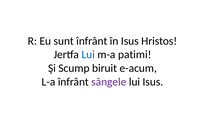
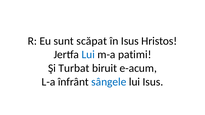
sunt înfrânt: înfrânt -> scăpat
Scump: Scump -> Turbat
sângele colour: purple -> blue
